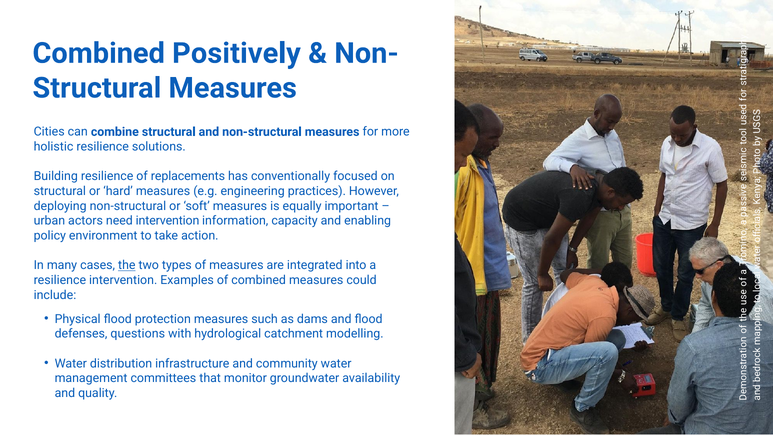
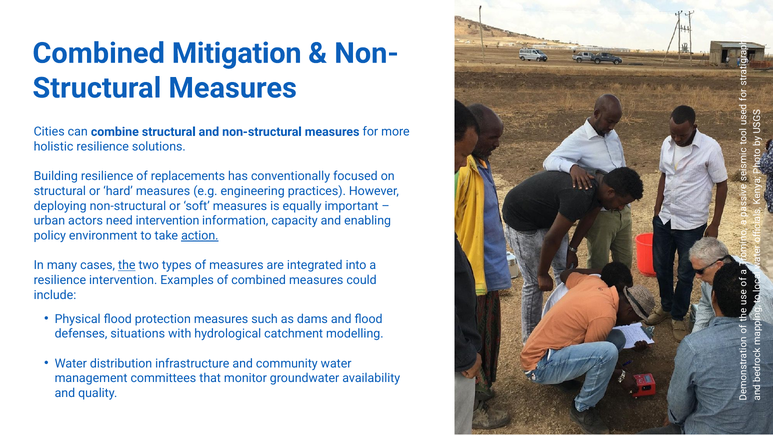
Positively: Positively -> Mitigation
action underline: none -> present
questions: questions -> situations
